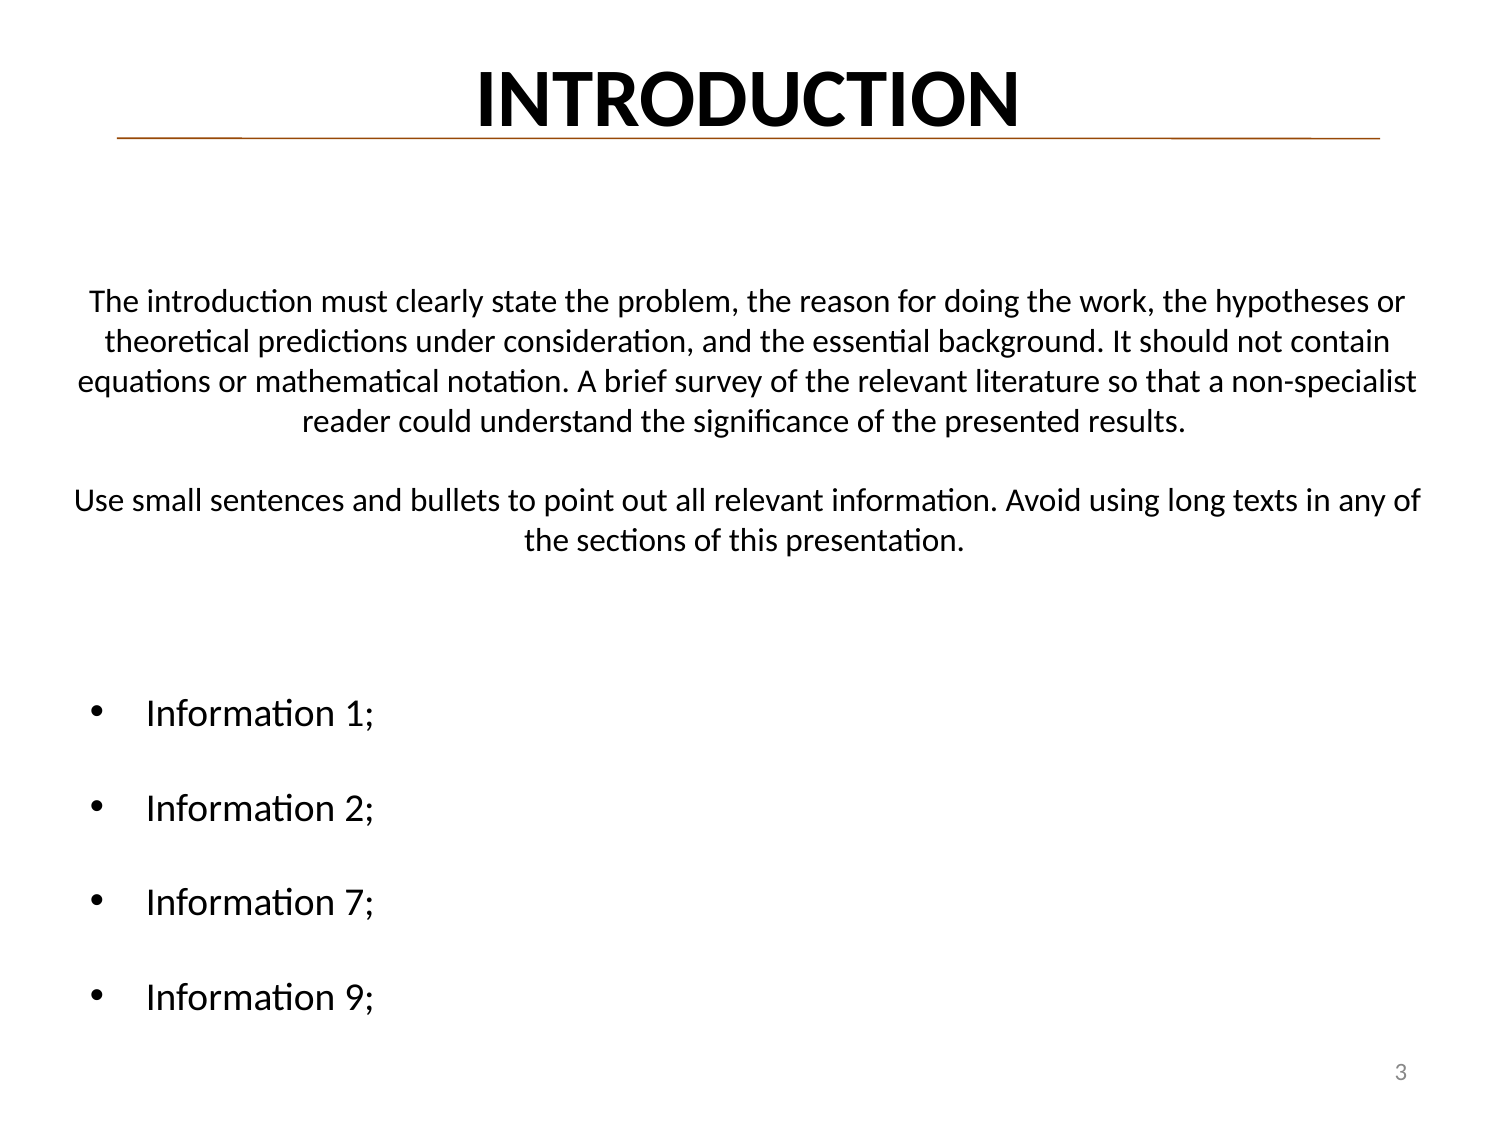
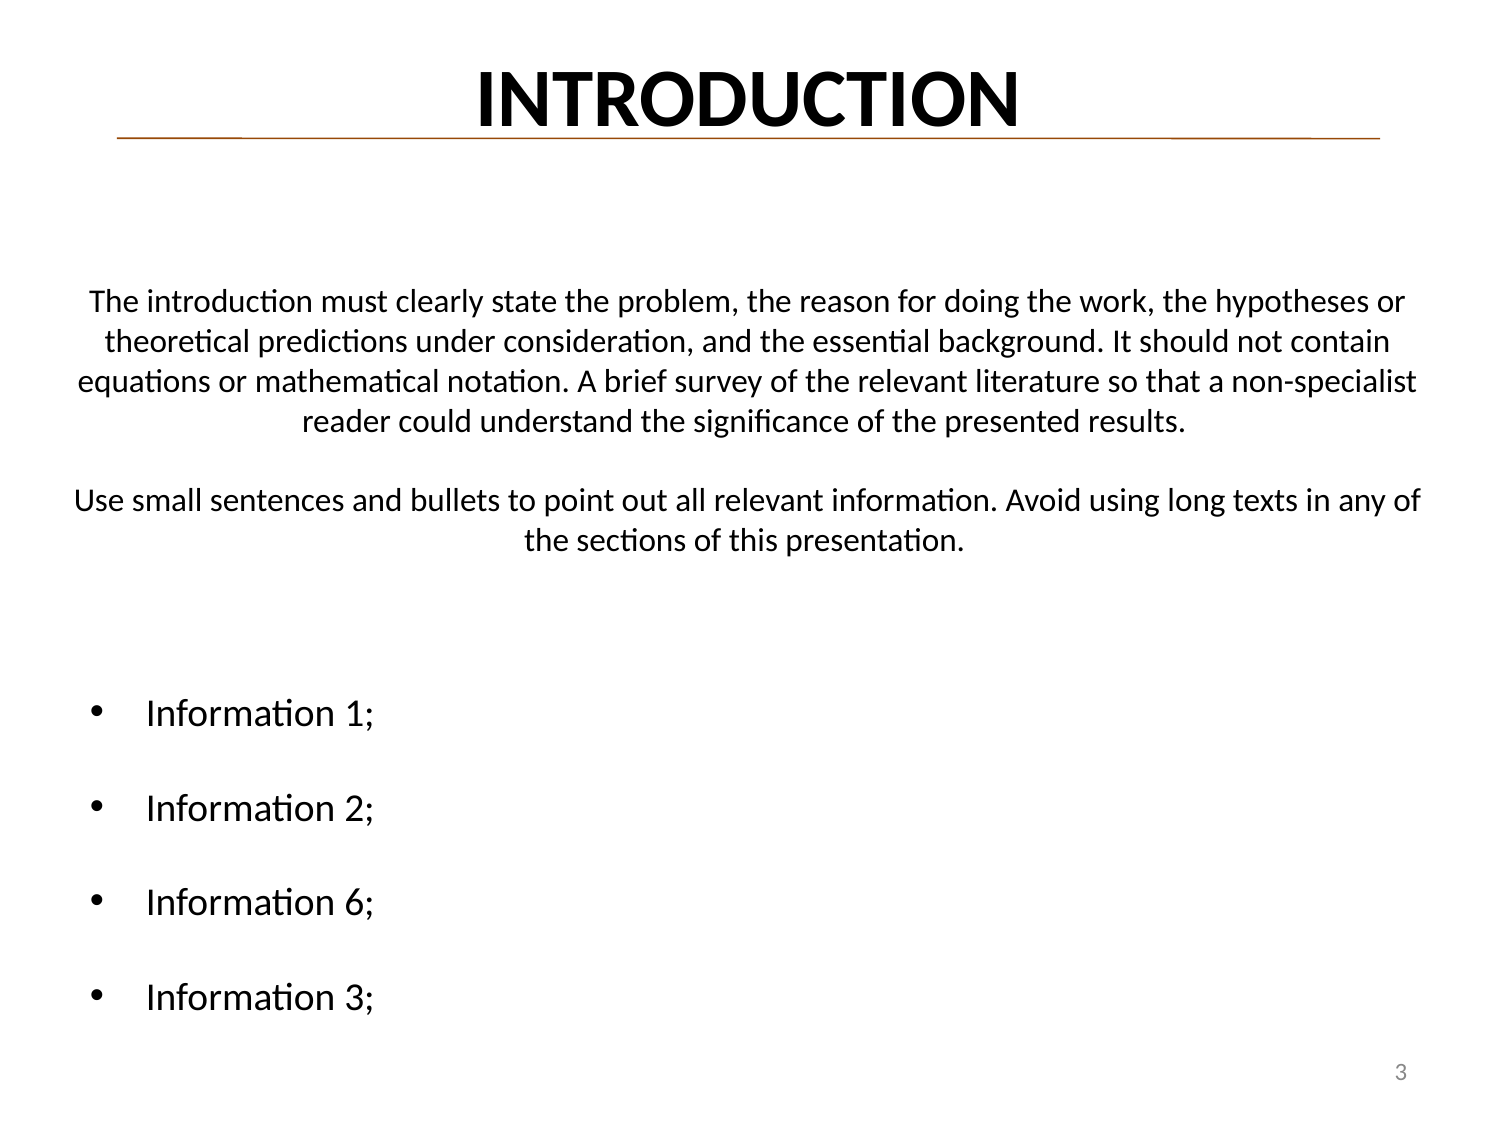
7: 7 -> 6
Information 9: 9 -> 3
